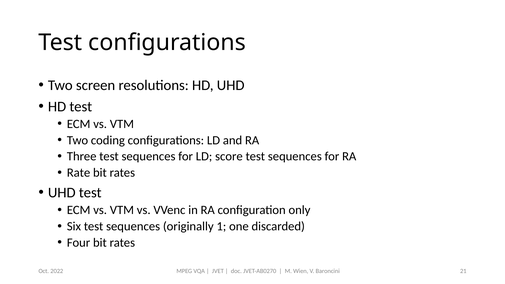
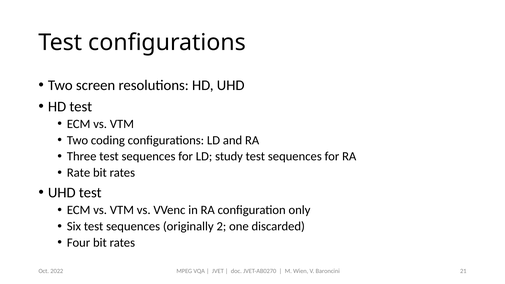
score: score -> study
1: 1 -> 2
